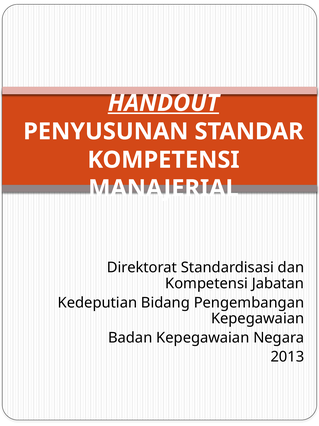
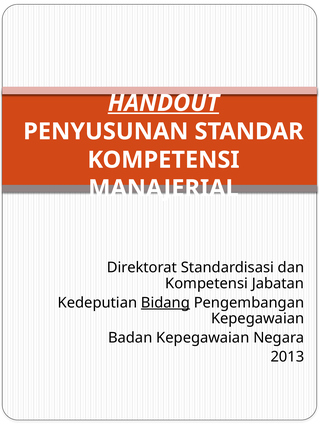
Bidang underline: none -> present
